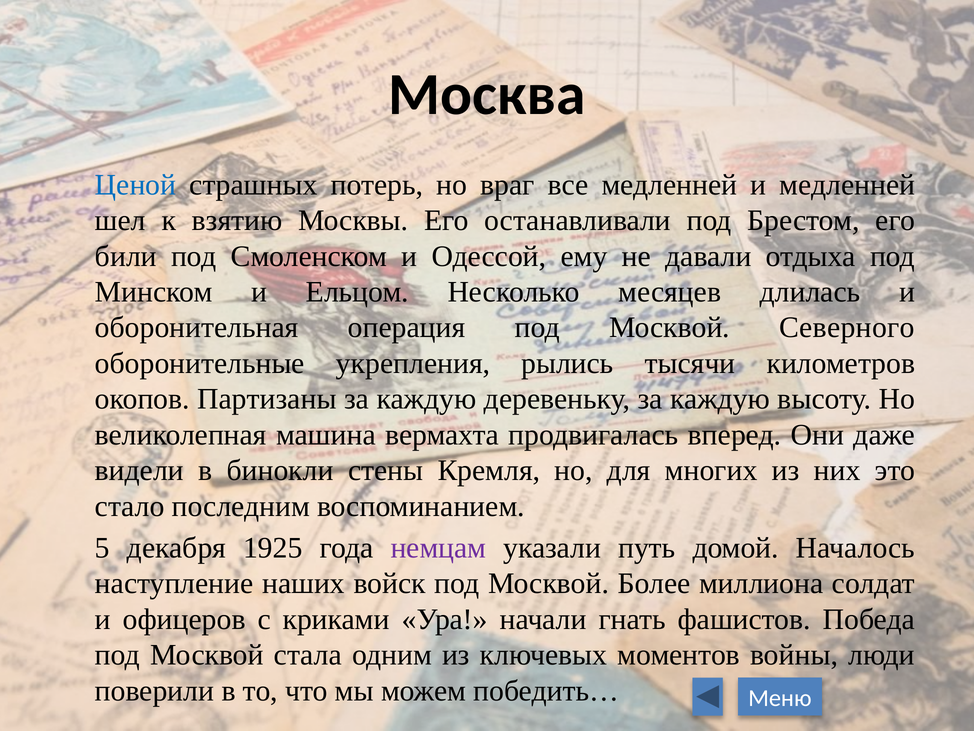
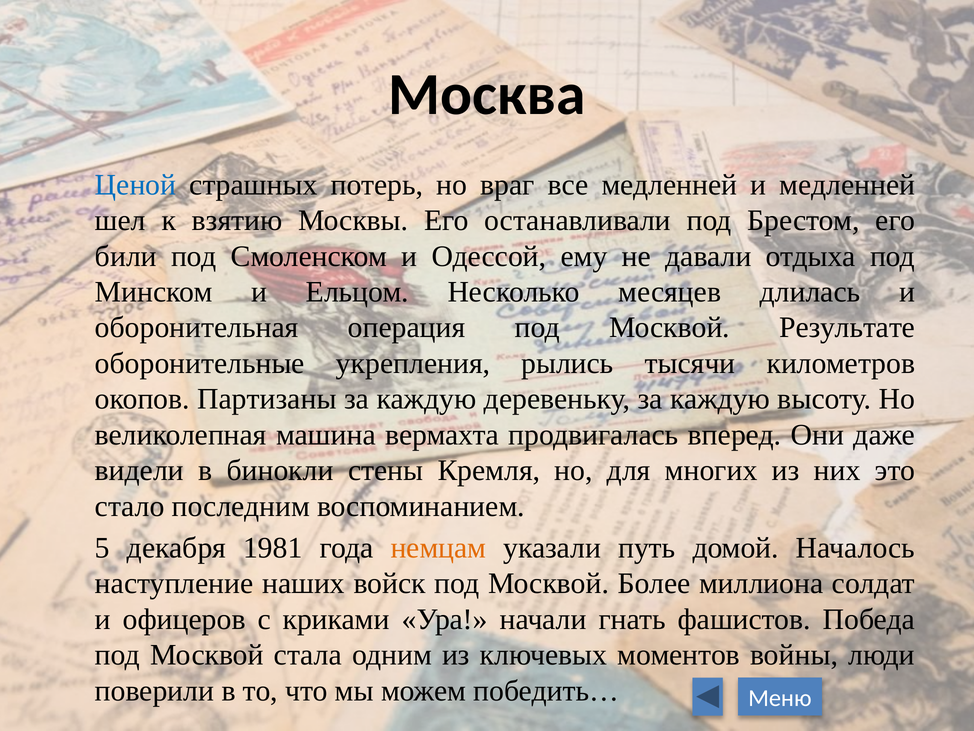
Северного: Северного -> Результате
1925: 1925 -> 1981
немцам colour: purple -> orange
